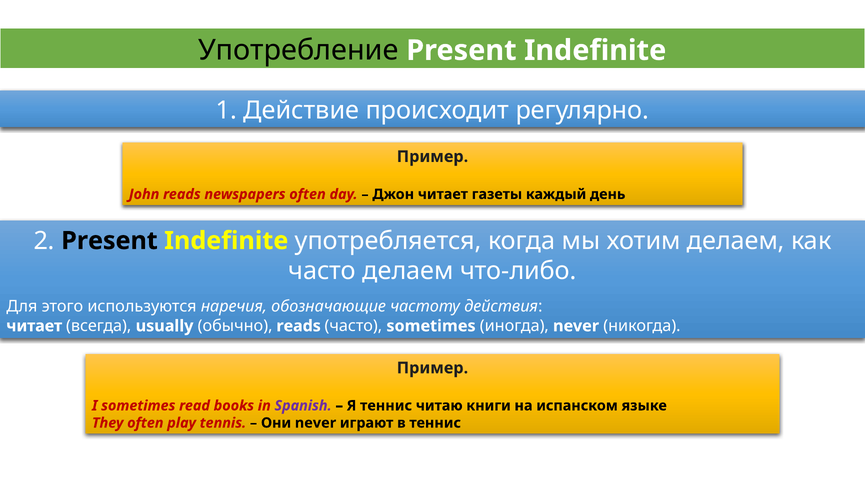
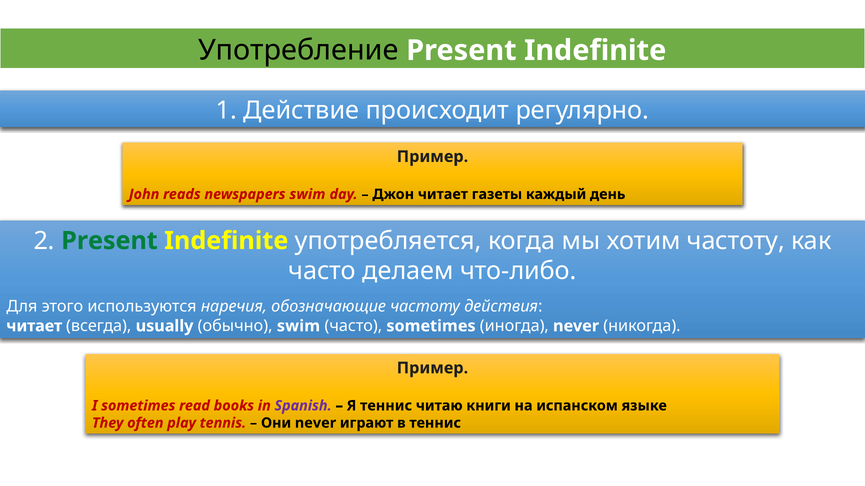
newspapers often: often -> swim
Present at (109, 241) colour: black -> green
хотим делаем: делаем -> частоту
обычно reads: reads -> swim
